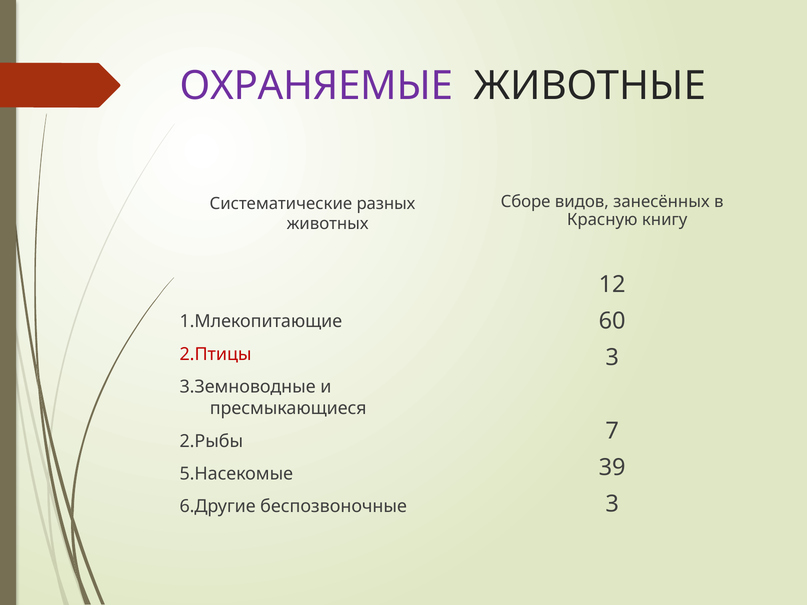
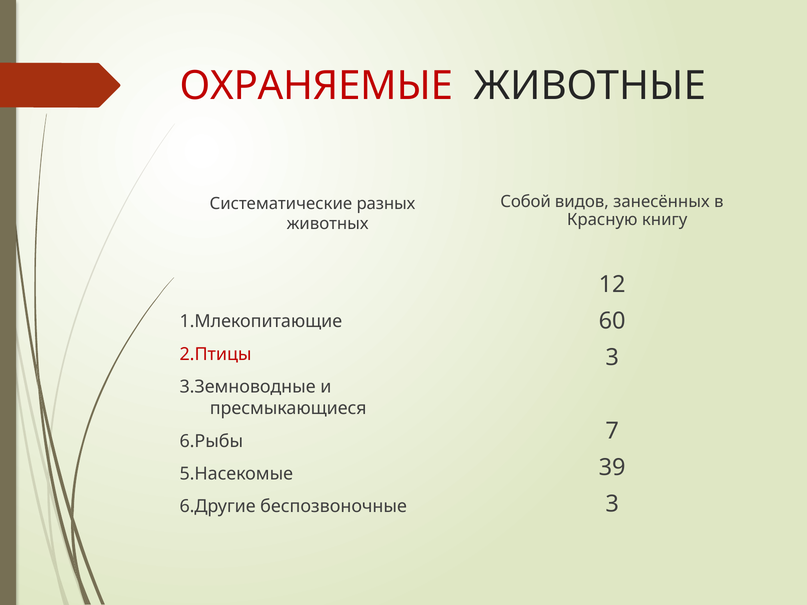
ОХРАНЯЕМЫЕ colour: purple -> red
Сборе: Сборе -> Собой
2.Рыбы: 2.Рыбы -> 6.Рыбы
